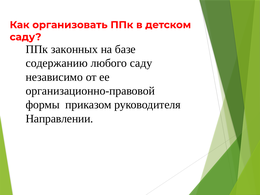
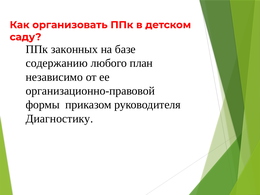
любого саду: саду -> план
Направлении: Направлении -> Диагностику
